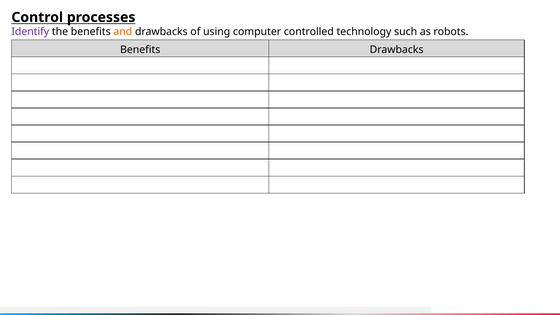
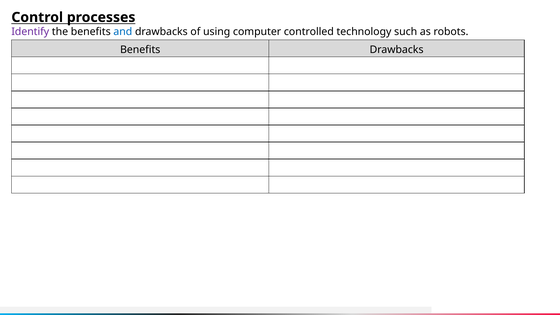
and colour: orange -> blue
